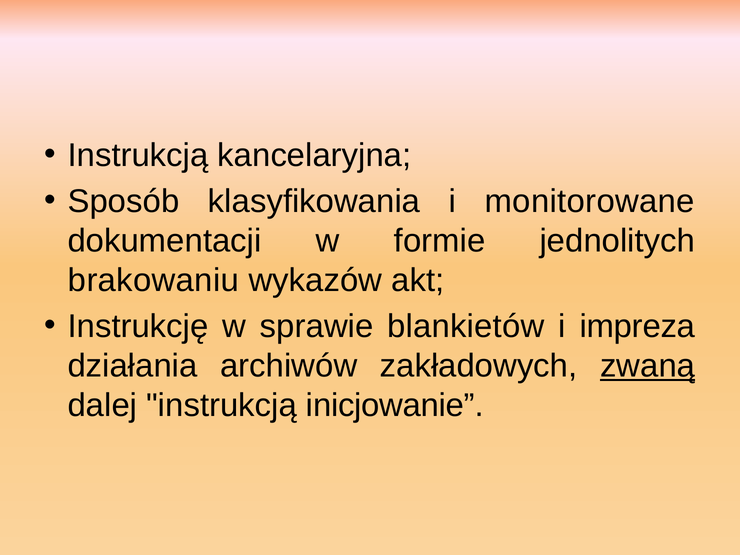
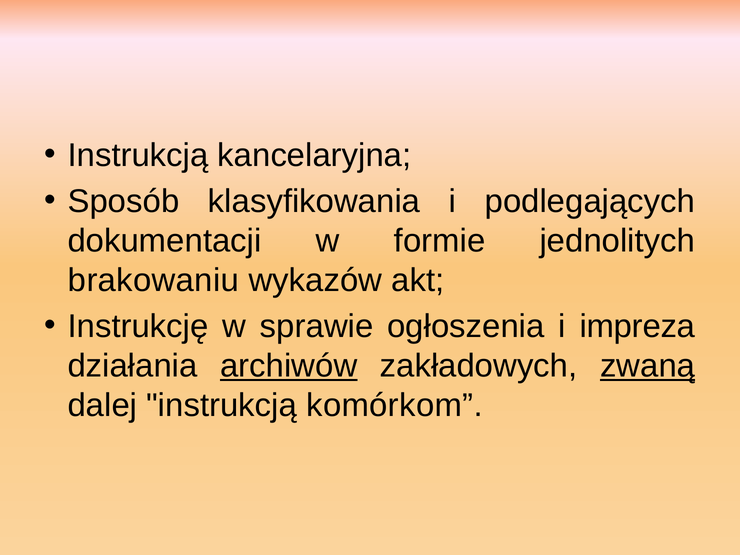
monitorowane: monitorowane -> podlegających
blankietów: blankietów -> ogłoszenia
archiwów underline: none -> present
inicjowanie: inicjowanie -> komórkom
